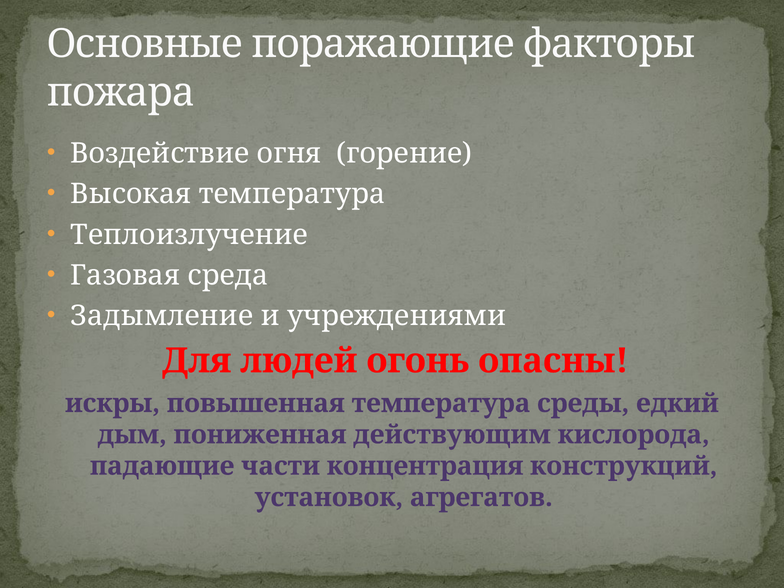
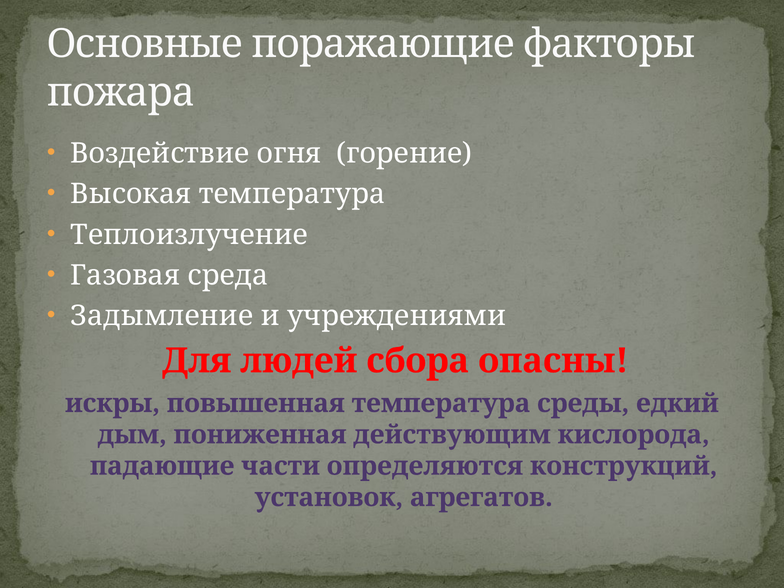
огонь: огонь -> сбора
концентрация: концентрация -> определяются
